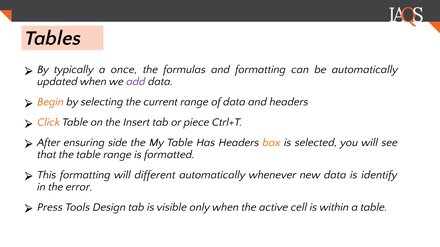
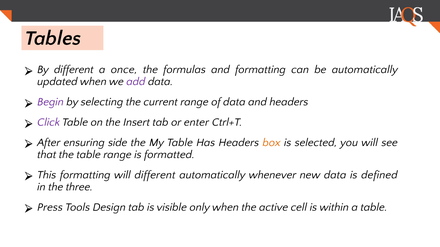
By typically: typically -> different
Begin colour: orange -> purple
Click colour: orange -> purple
piece: piece -> enter
identify: identify -> defined
error: error -> three
